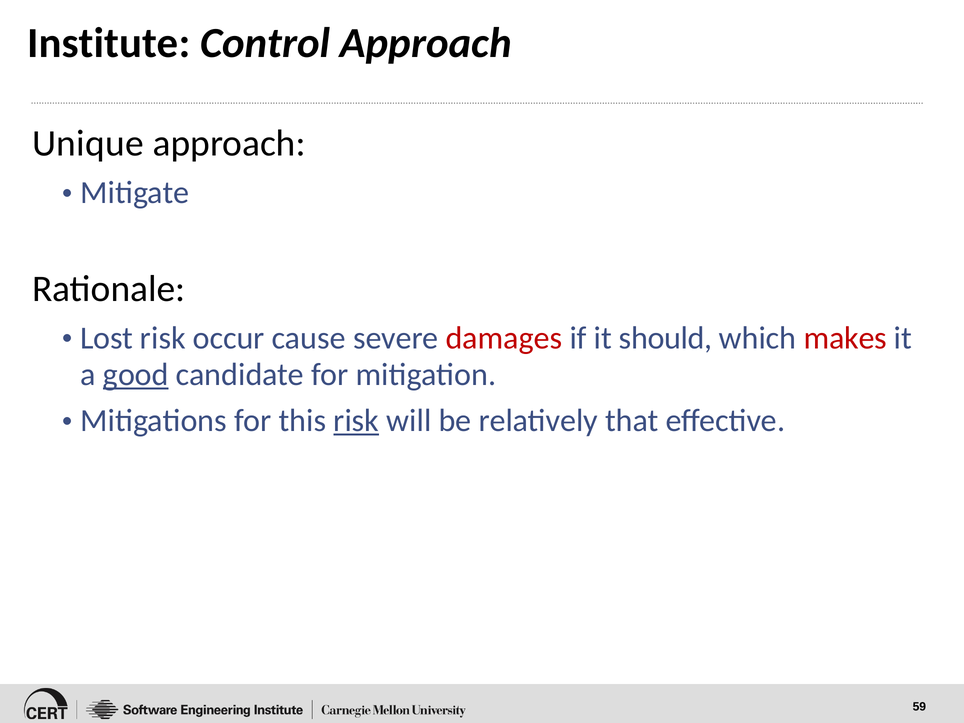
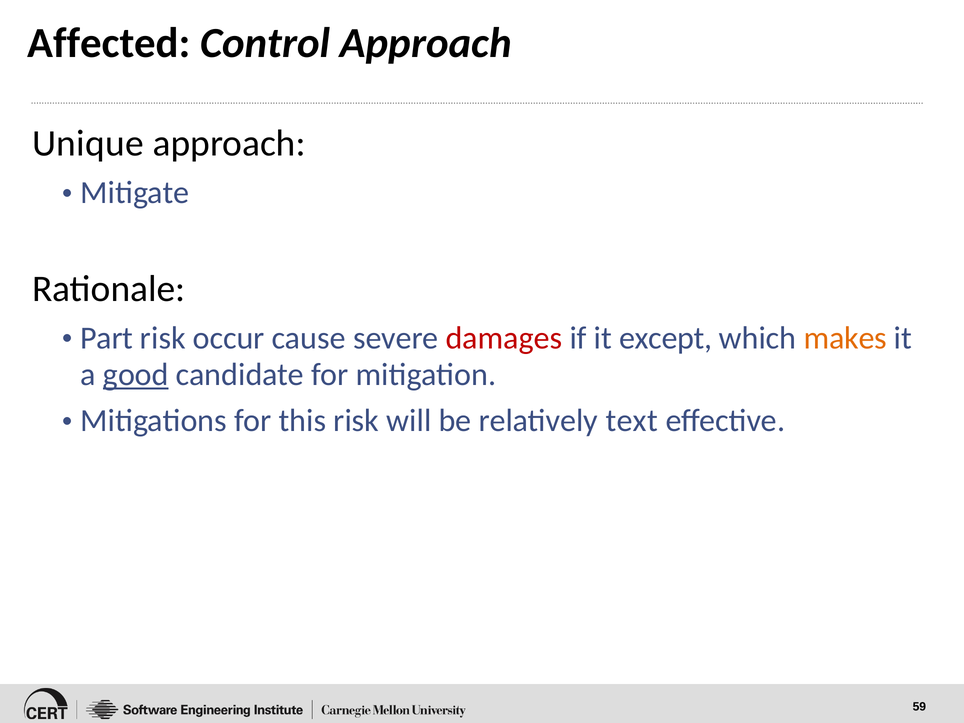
Institute: Institute -> Affected
Lost: Lost -> Part
should: should -> except
makes colour: red -> orange
risk at (356, 421) underline: present -> none
that: that -> text
